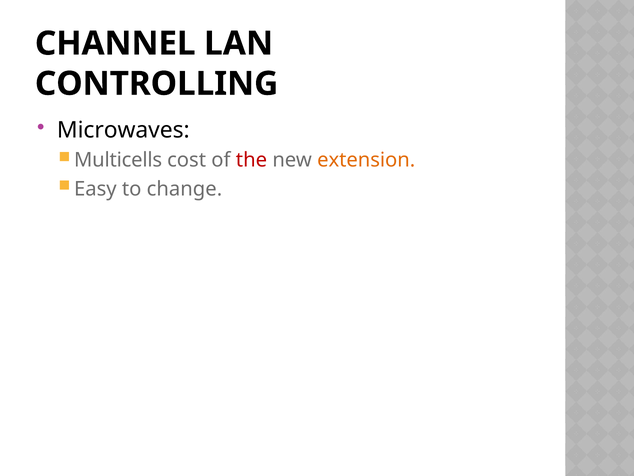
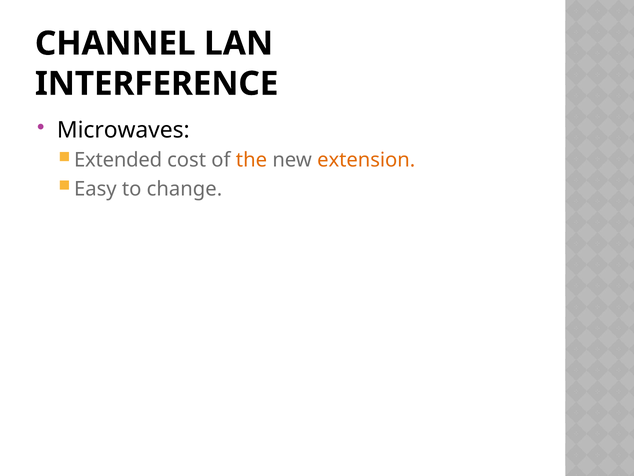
CONTROLLING: CONTROLLING -> INTERFERENCE
Multicells: Multicells -> Extended
the colour: red -> orange
